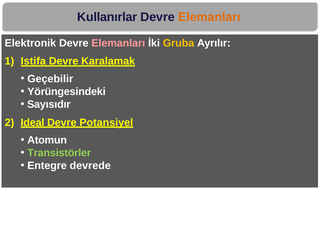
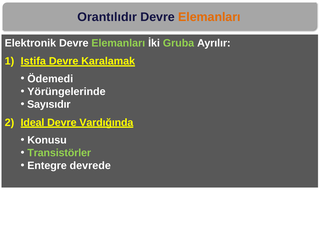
Kullanırlar: Kullanırlar -> Orantılıdır
Elemanları at (118, 43) colour: pink -> light green
Gruba colour: yellow -> light green
Geçebilir: Geçebilir -> Ödemedi
Yörüngesindeki: Yörüngesindeki -> Yörüngelerinde
Potansiyel: Potansiyel -> Vardığında
Atomun: Atomun -> Konusu
